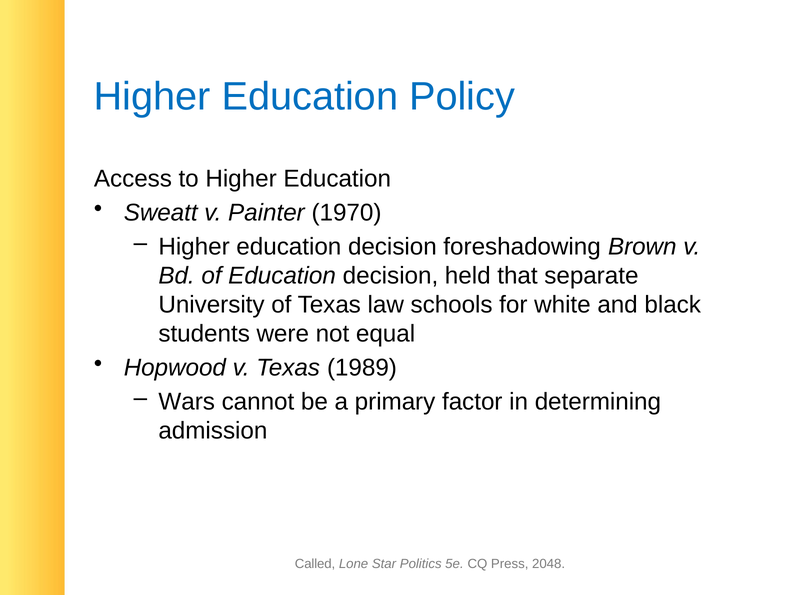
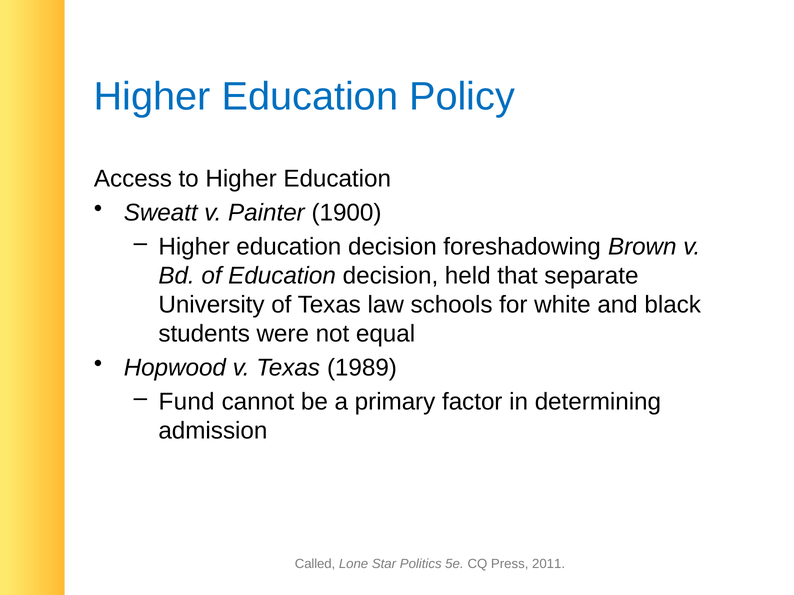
1970: 1970 -> 1900
Wars: Wars -> Fund
2048: 2048 -> 2011
